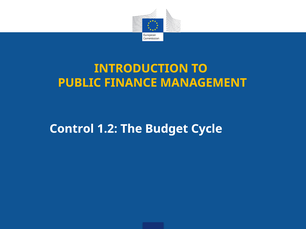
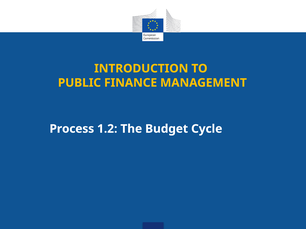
Control: Control -> Process
